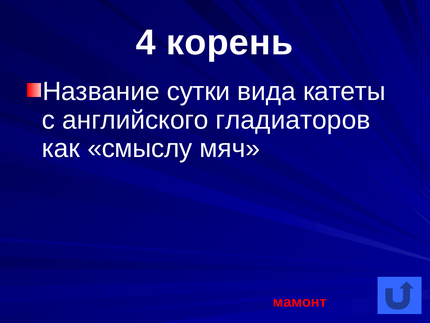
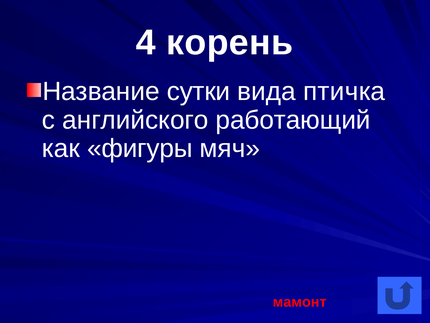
катеты: катеты -> птичка
гладиаторов: гладиаторов -> работающий
смыслу: смыслу -> фигуры
